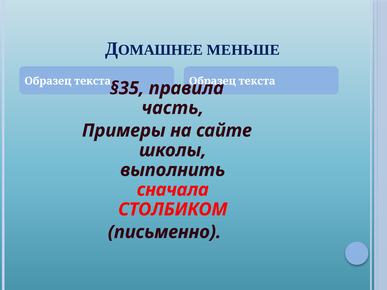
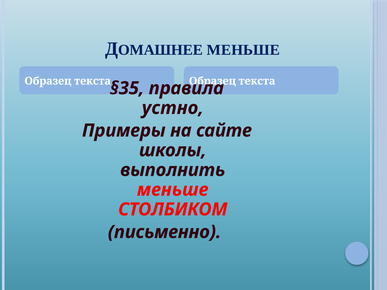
часть: часть -> устно
сначала at (173, 190): сначала -> меньше
